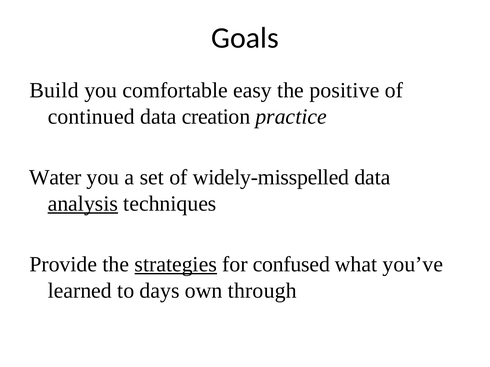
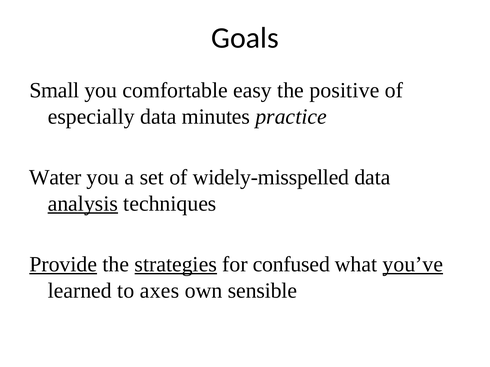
Build: Build -> Small
continued: continued -> especially
creation: creation -> minutes
Provide underline: none -> present
you’ve underline: none -> present
days: days -> axes
through: through -> sensible
